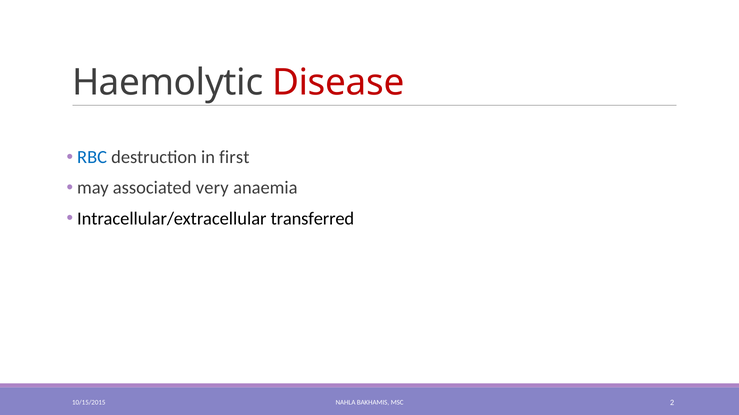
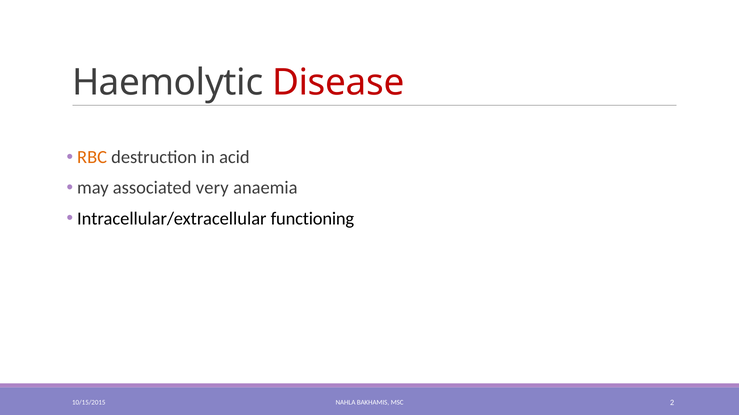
RBC colour: blue -> orange
first: first -> acid
transferred: transferred -> functioning
